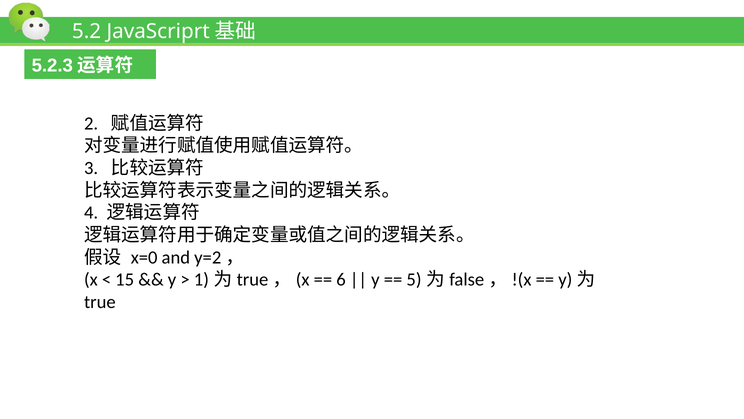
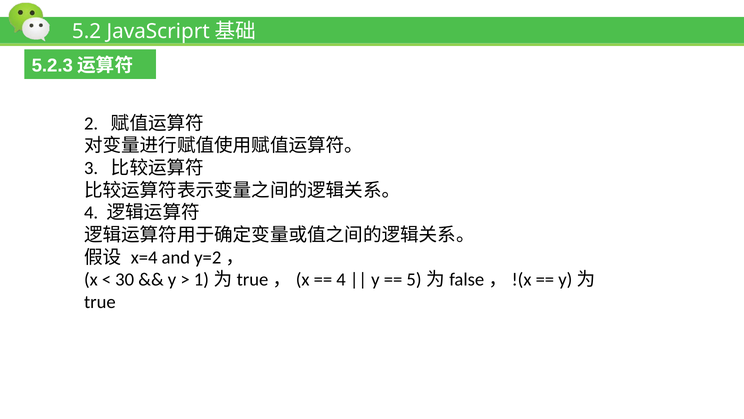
x=0: x=0 -> x=4
15: 15 -> 30
6 at (341, 279): 6 -> 4
